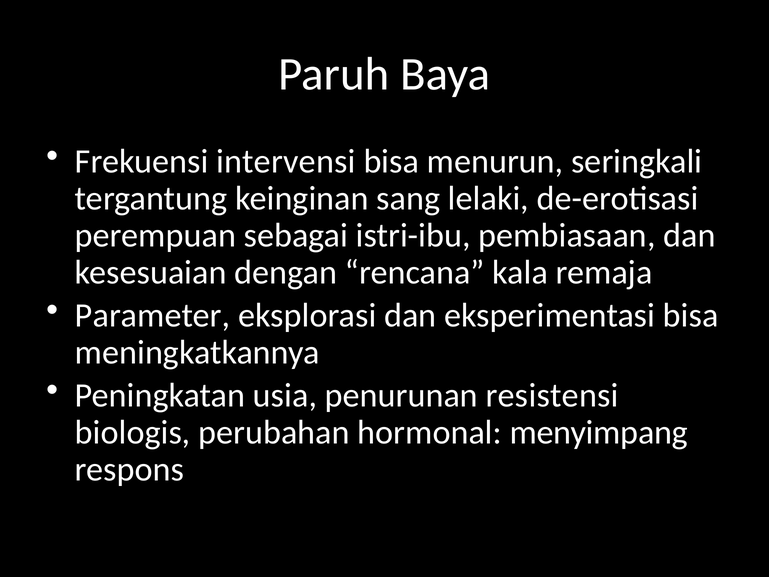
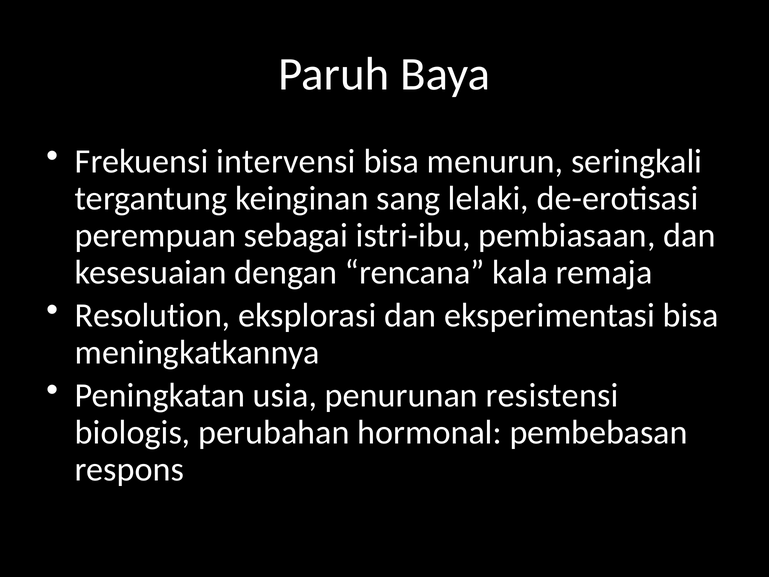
Parameter: Parameter -> Resolution
menyimpang: menyimpang -> pembebasan
